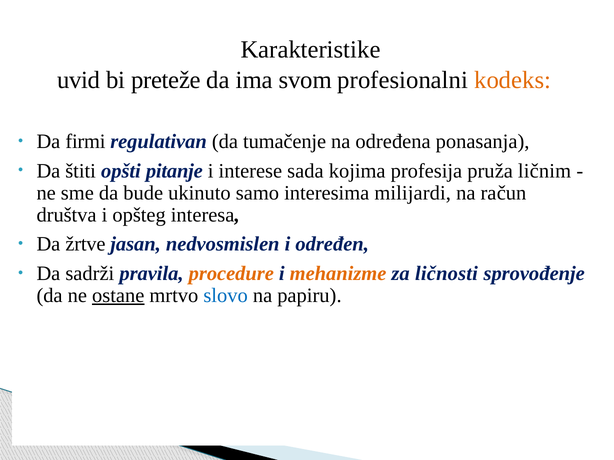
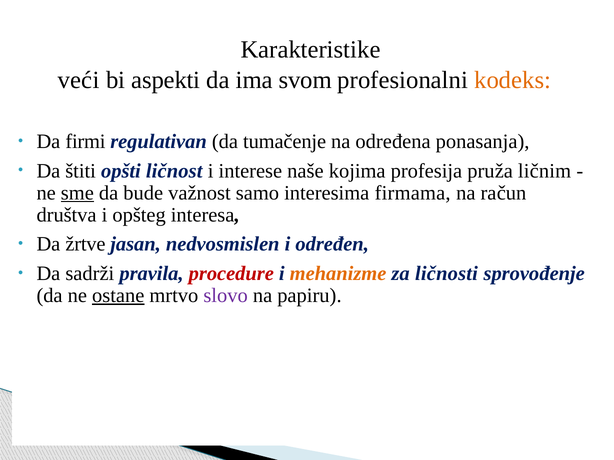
uvid: uvid -> veći
preteže: preteže -> aspekti
pitanje: pitanje -> ličnost
sada: sada -> naše
sme underline: none -> present
ukinuto: ukinuto -> važnost
milijardi: milijardi -> firmama
procedure colour: orange -> red
slovo colour: blue -> purple
